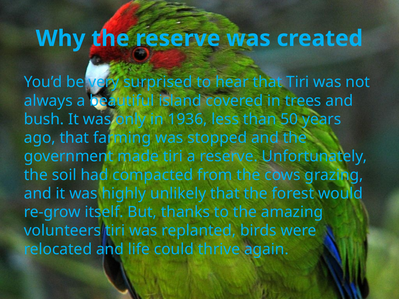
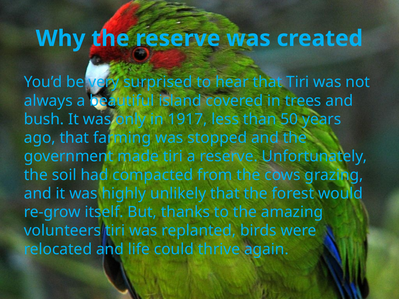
1936: 1936 -> 1917
